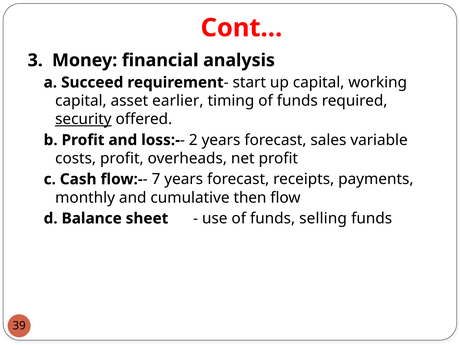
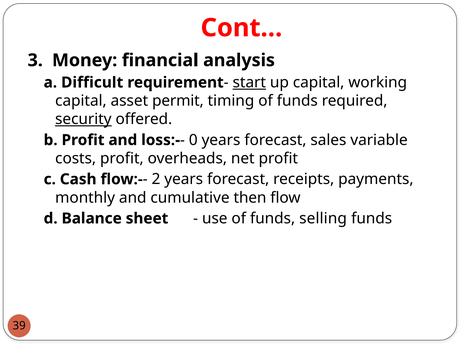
Succeed: Succeed -> Difficult
start underline: none -> present
earlier: earlier -> permit
2: 2 -> 0
7: 7 -> 2
